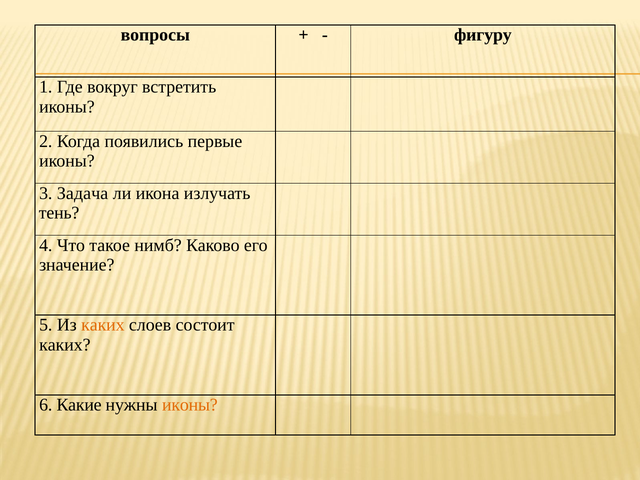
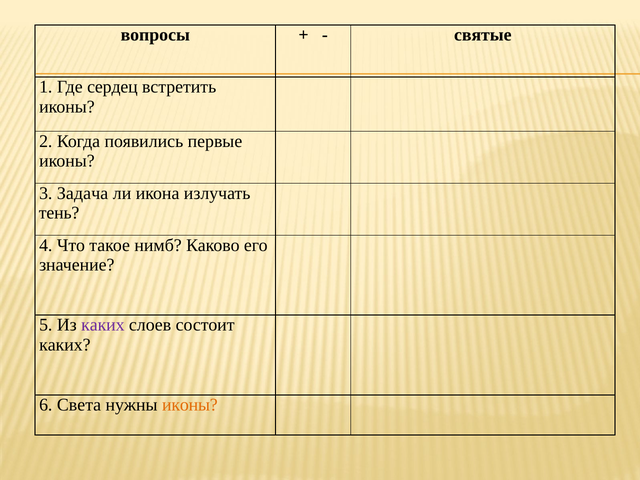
фигуру: фигуру -> святые
вокруг: вокруг -> сердец
каких at (103, 325) colour: orange -> purple
Какие: Какие -> Света
